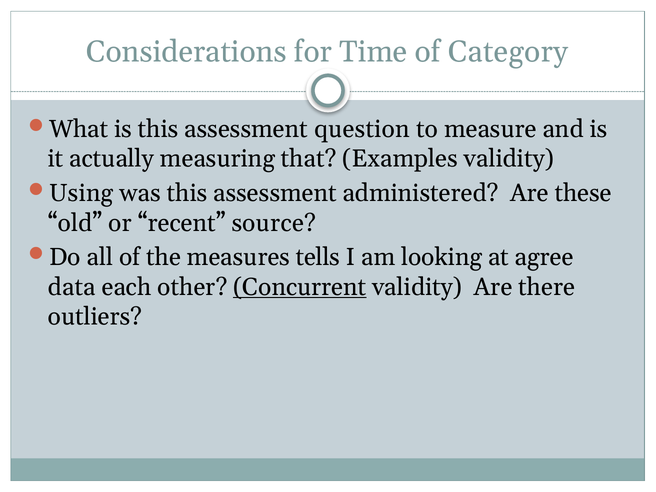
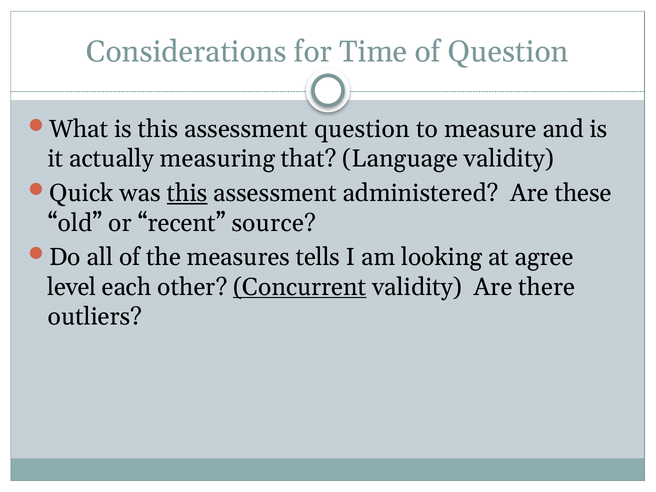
of Category: Category -> Question
Examples: Examples -> Language
Using: Using -> Quick
this at (187, 193) underline: none -> present
data: data -> level
